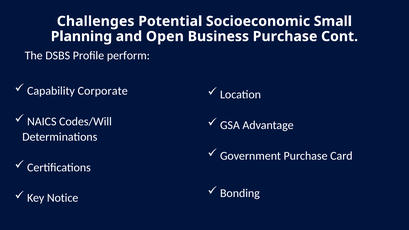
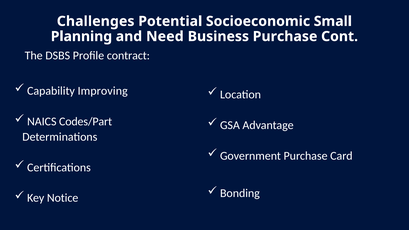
Open: Open -> Need
perform: perform -> contract
Corporate: Corporate -> Improving
Codes/Will: Codes/Will -> Codes/Part
